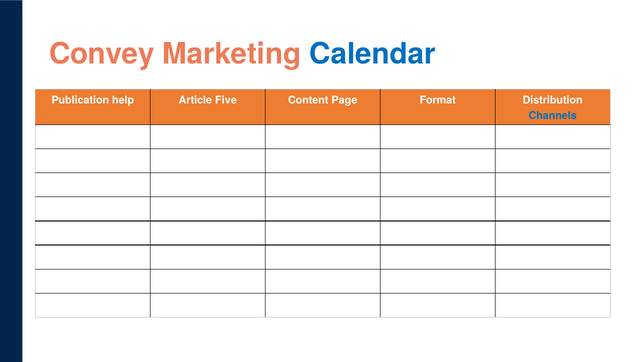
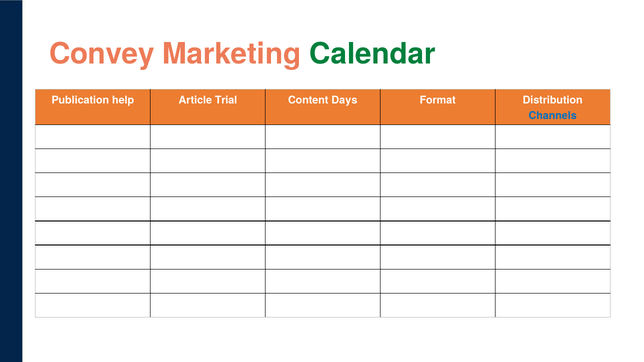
Calendar colour: blue -> green
Five: Five -> Trial
Page: Page -> Days
